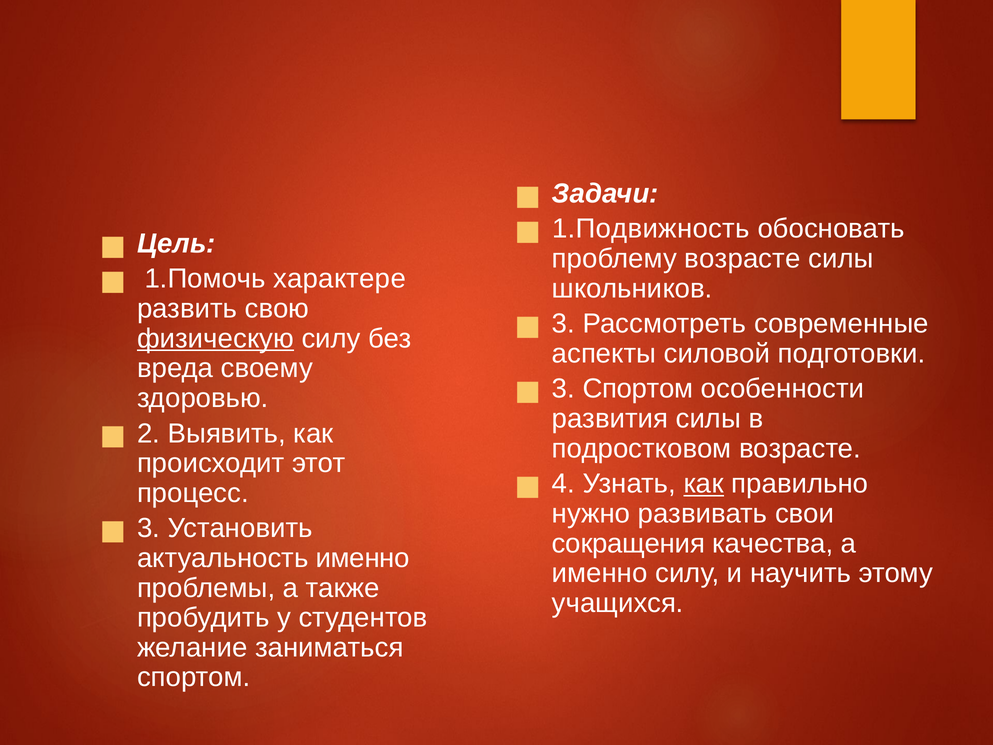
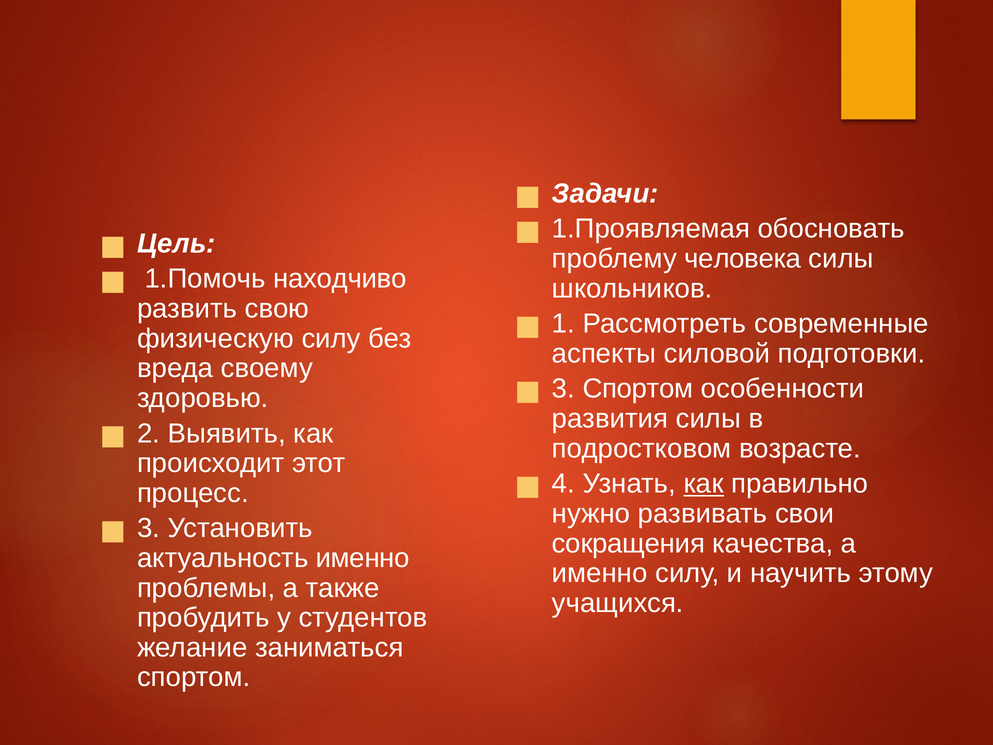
1.Подвижность: 1.Подвижность -> 1.Проявляемая
проблему возрасте: возрасте -> человека
характере: характере -> находчиво
3 at (563, 324): 3 -> 1
физическую underline: present -> none
